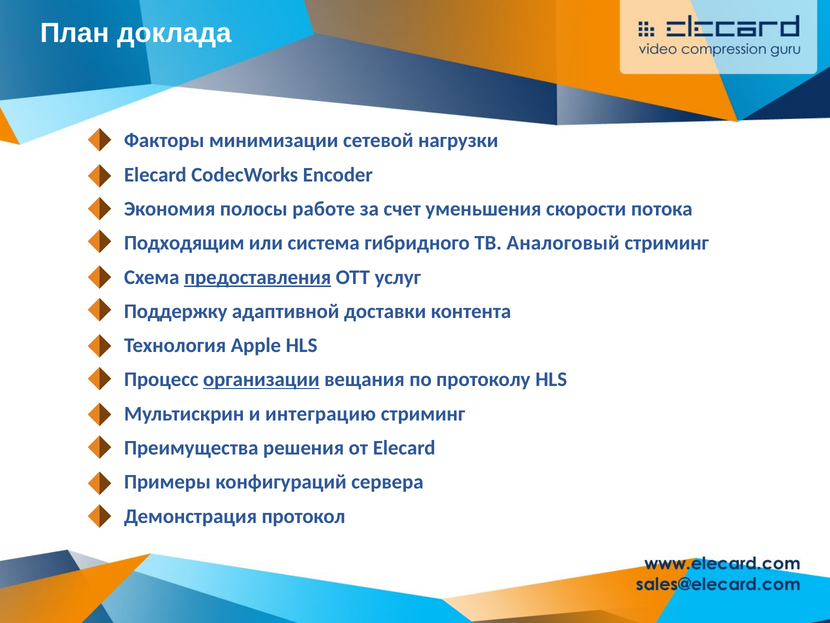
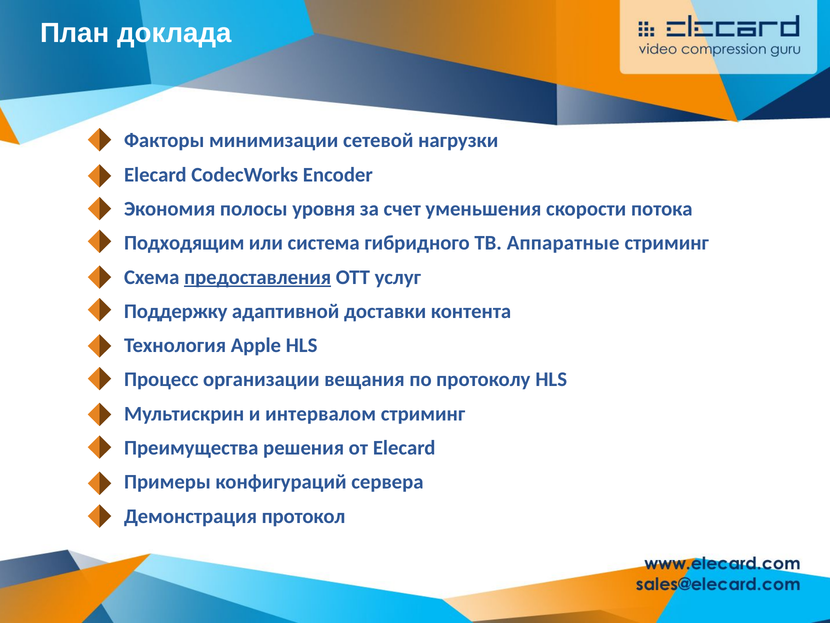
работе: работе -> уровня
Аналоговый: Аналоговый -> Аппаратные
организации underline: present -> none
интеграцию: интеграцию -> интервалом
